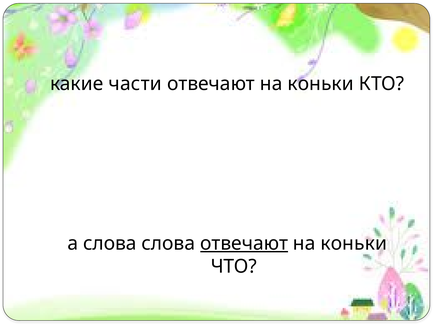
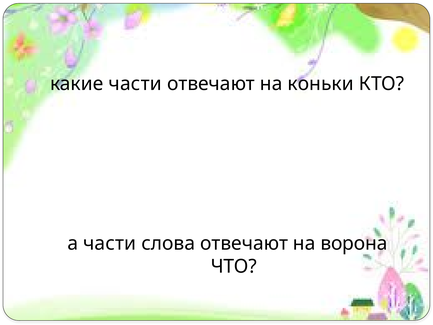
а слова: слова -> части
отвечают at (244, 243) underline: present -> none
коньки at (354, 243): коньки -> ворона
